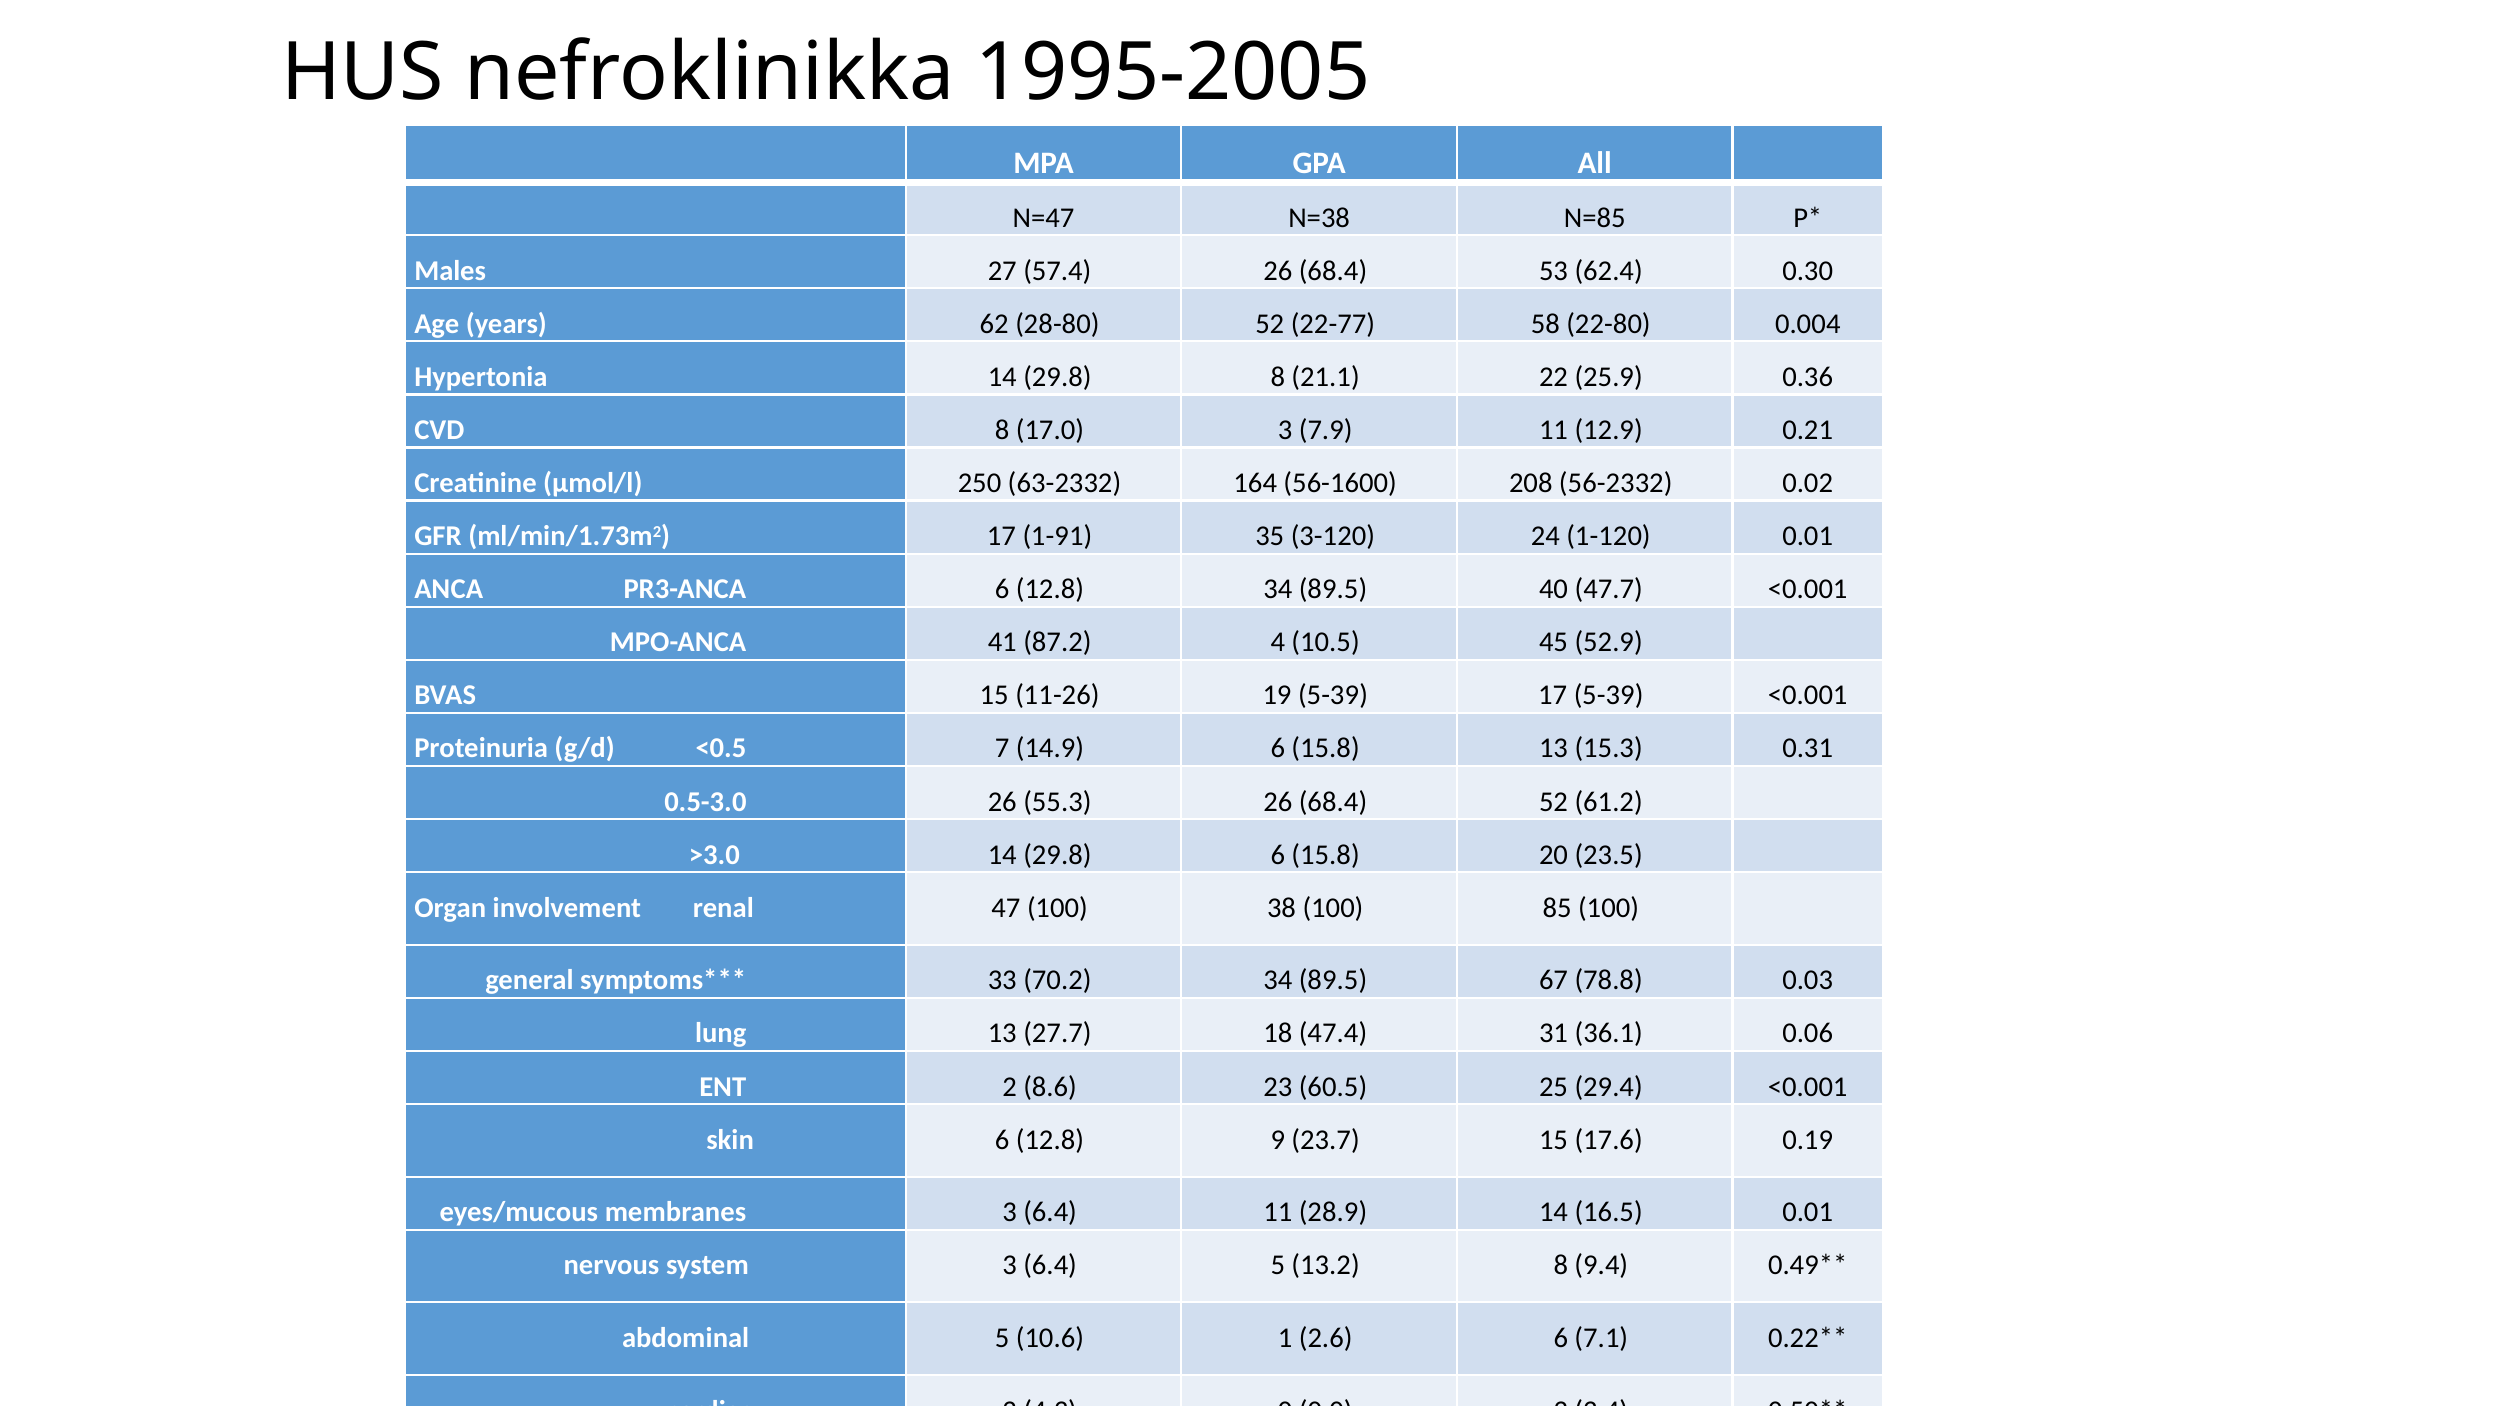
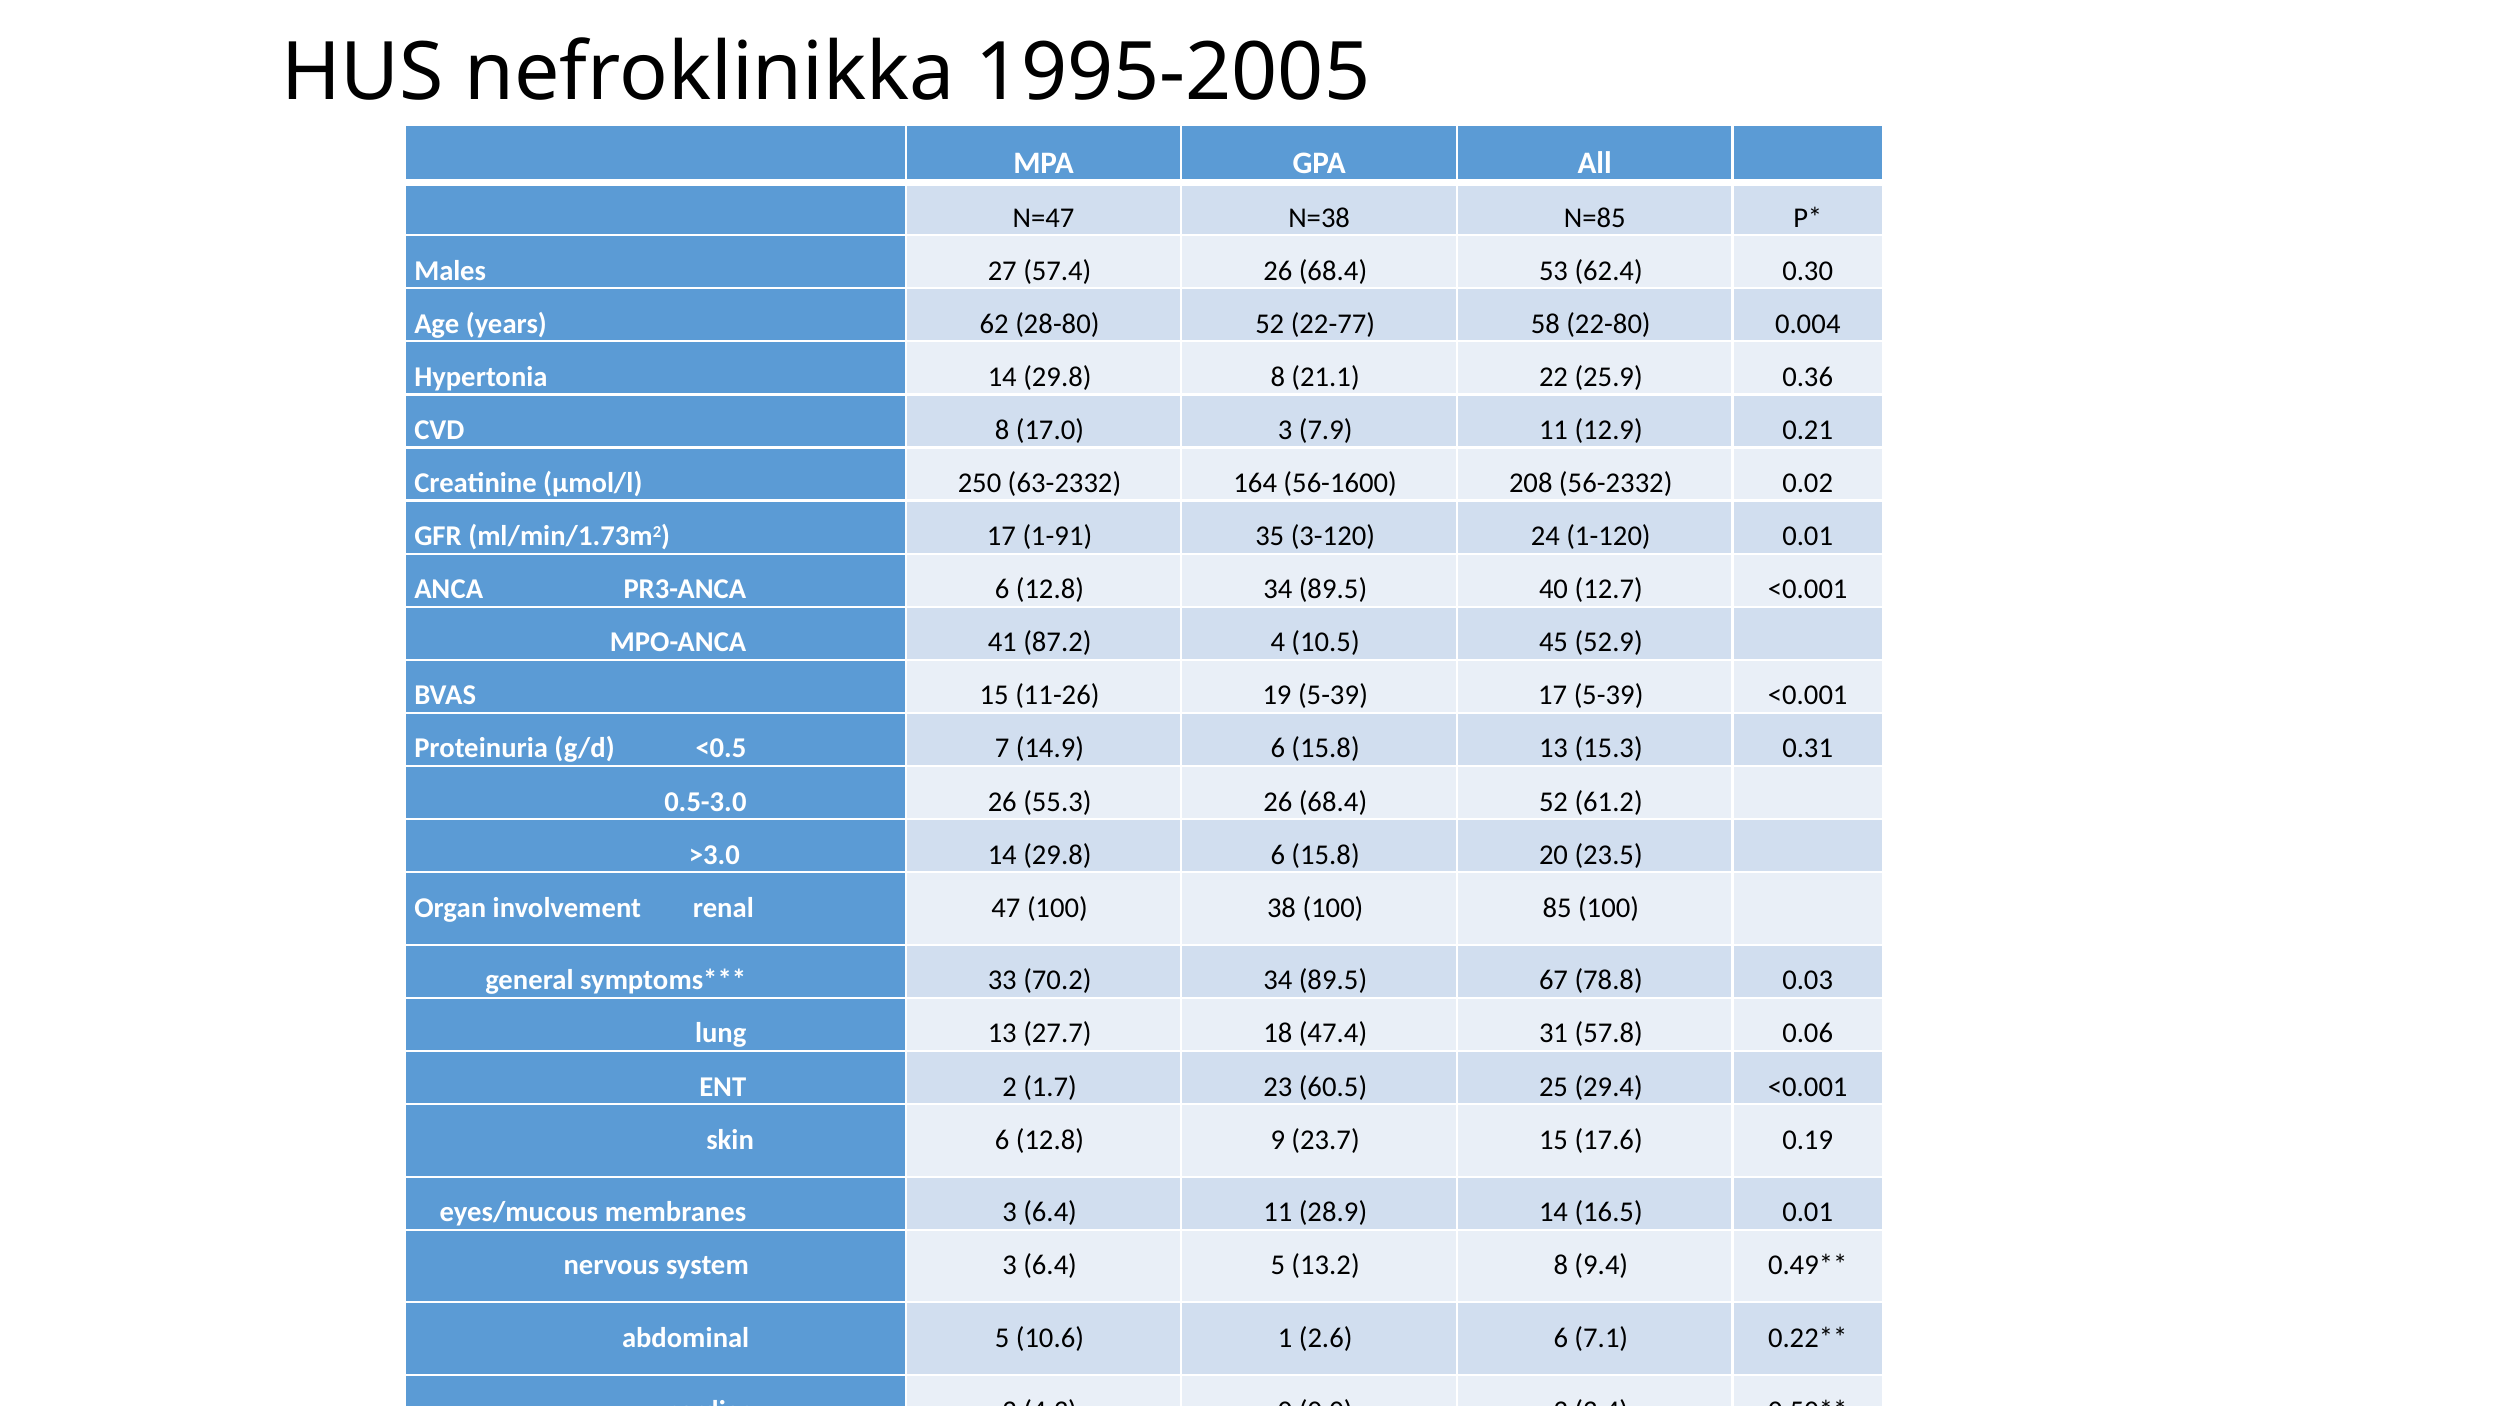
47.7: 47.7 -> 12.7
36.1: 36.1 -> 57.8
8.6: 8.6 -> 1.7
